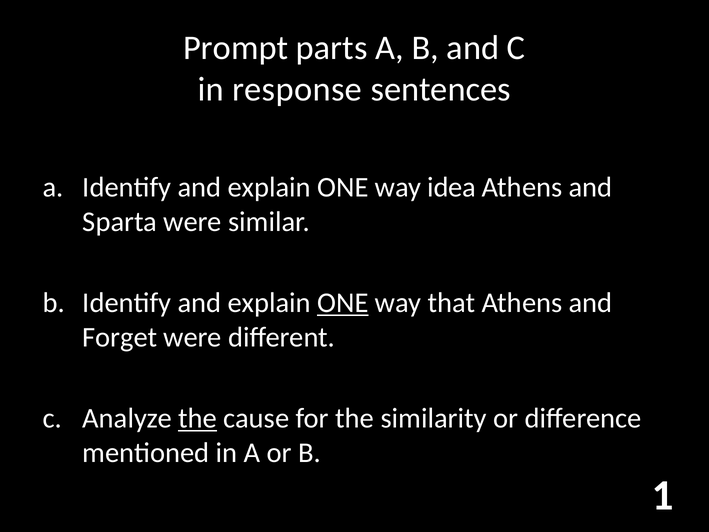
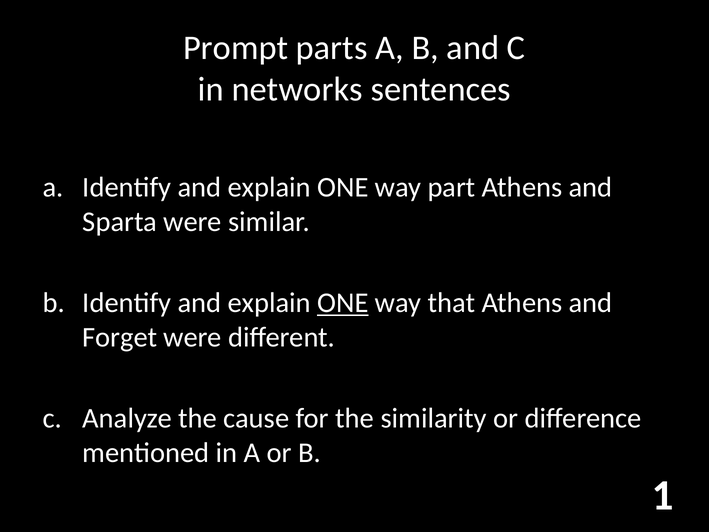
response: response -> networks
idea: idea -> part
the at (198, 418) underline: present -> none
